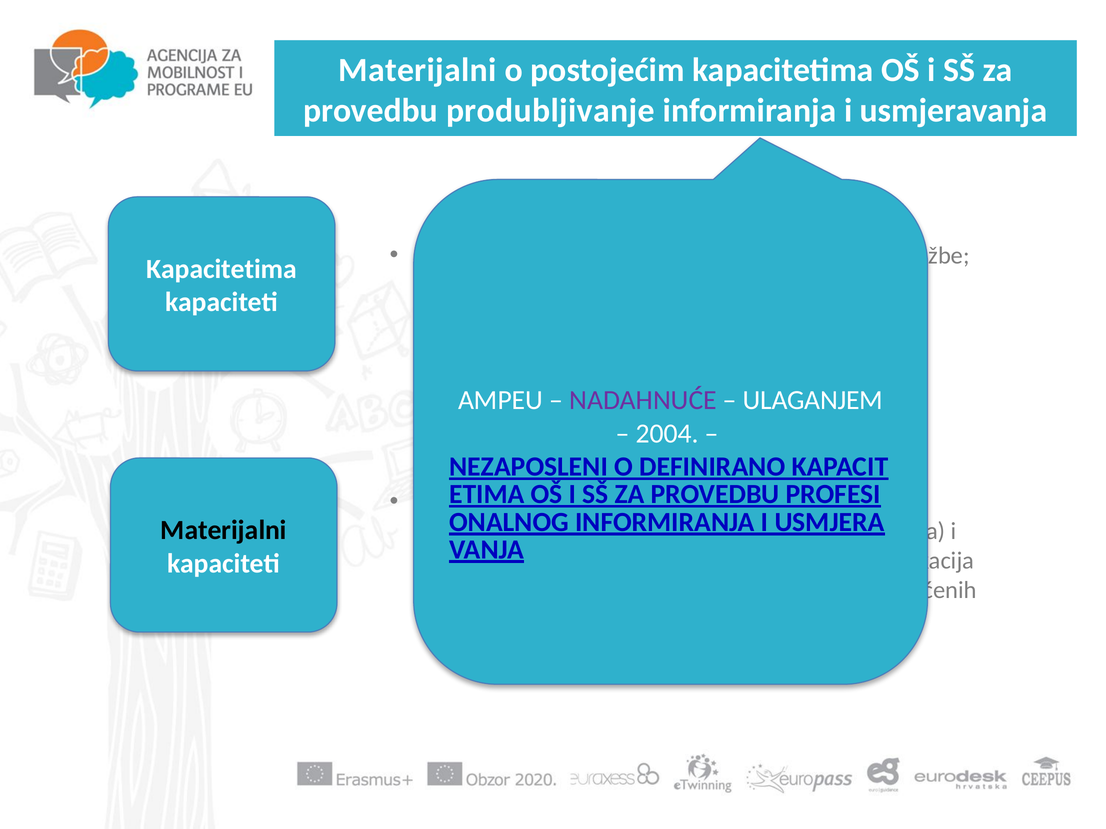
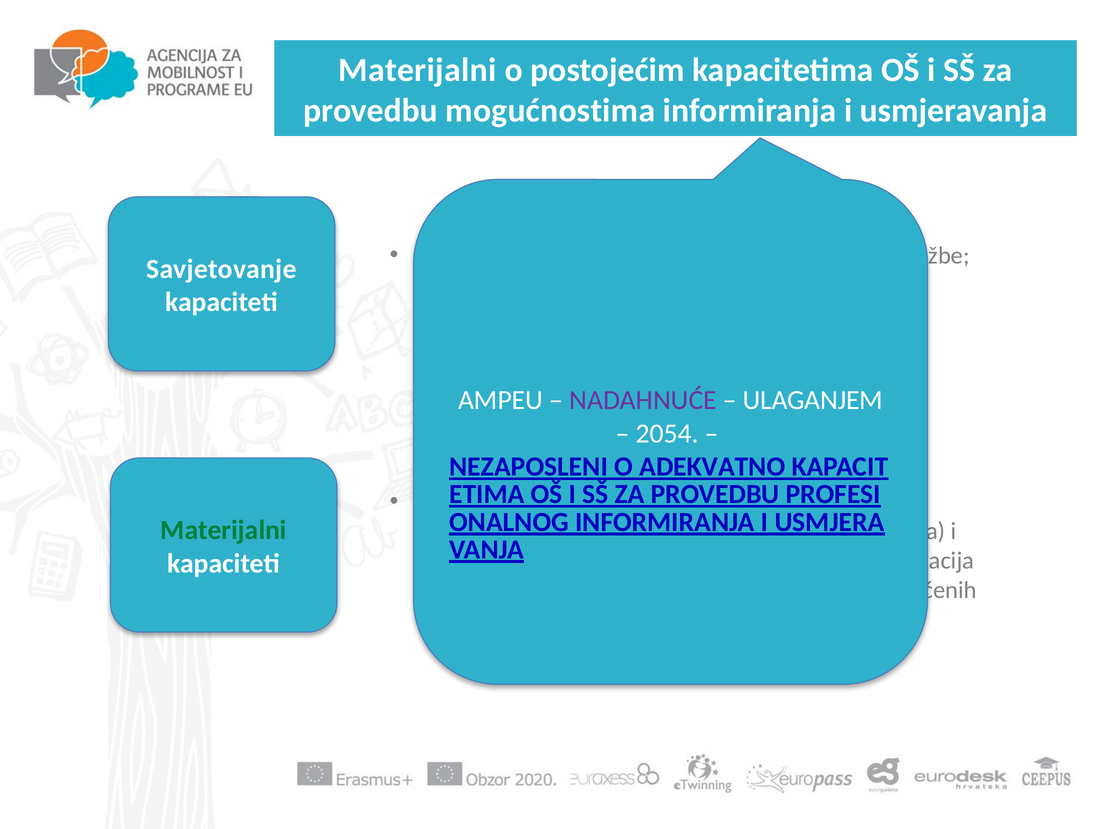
produbljivanje: produbljivanje -> mogućnostima
Kapacitetima at (222, 269): Kapacitetima -> Savjetovanje
2004: 2004 -> 2054
O DEFINIRANO: DEFINIRANO -> ADEKVATNO
Materijalni at (224, 531) colour: black -> green
